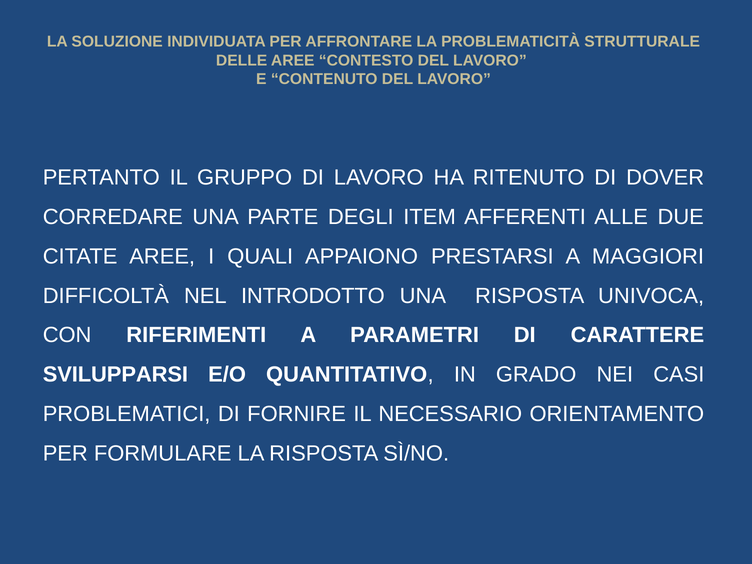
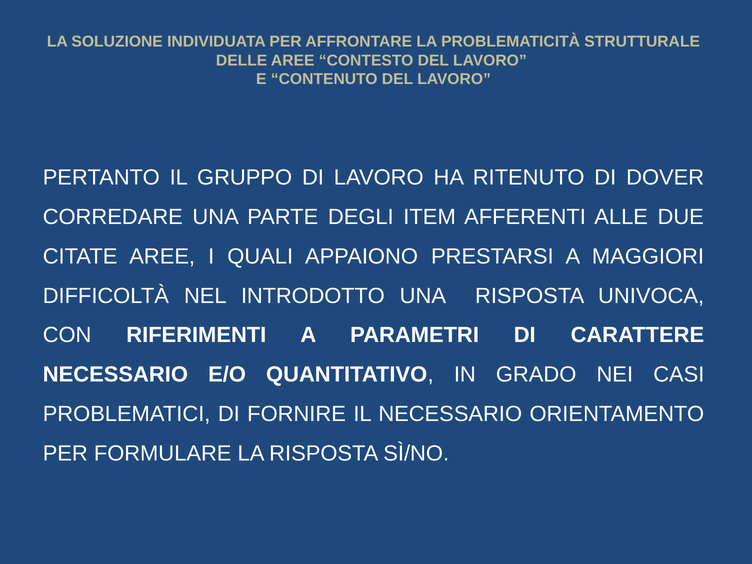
SVILUPPARSI at (115, 375): SVILUPPARSI -> NECESSARIO
